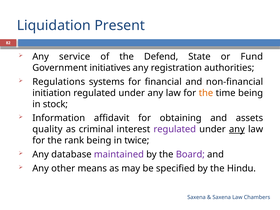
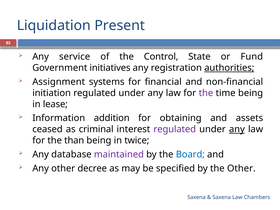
Defend: Defend -> Control
authorities underline: none -> present
Regulations: Regulations -> Assignment
the at (206, 93) colour: orange -> purple
stock: stock -> lease
affidavit: affidavit -> addition
quality: quality -> ceased
rank: rank -> than
Board colour: purple -> blue
means: means -> decree
the Hindu: Hindu -> Other
